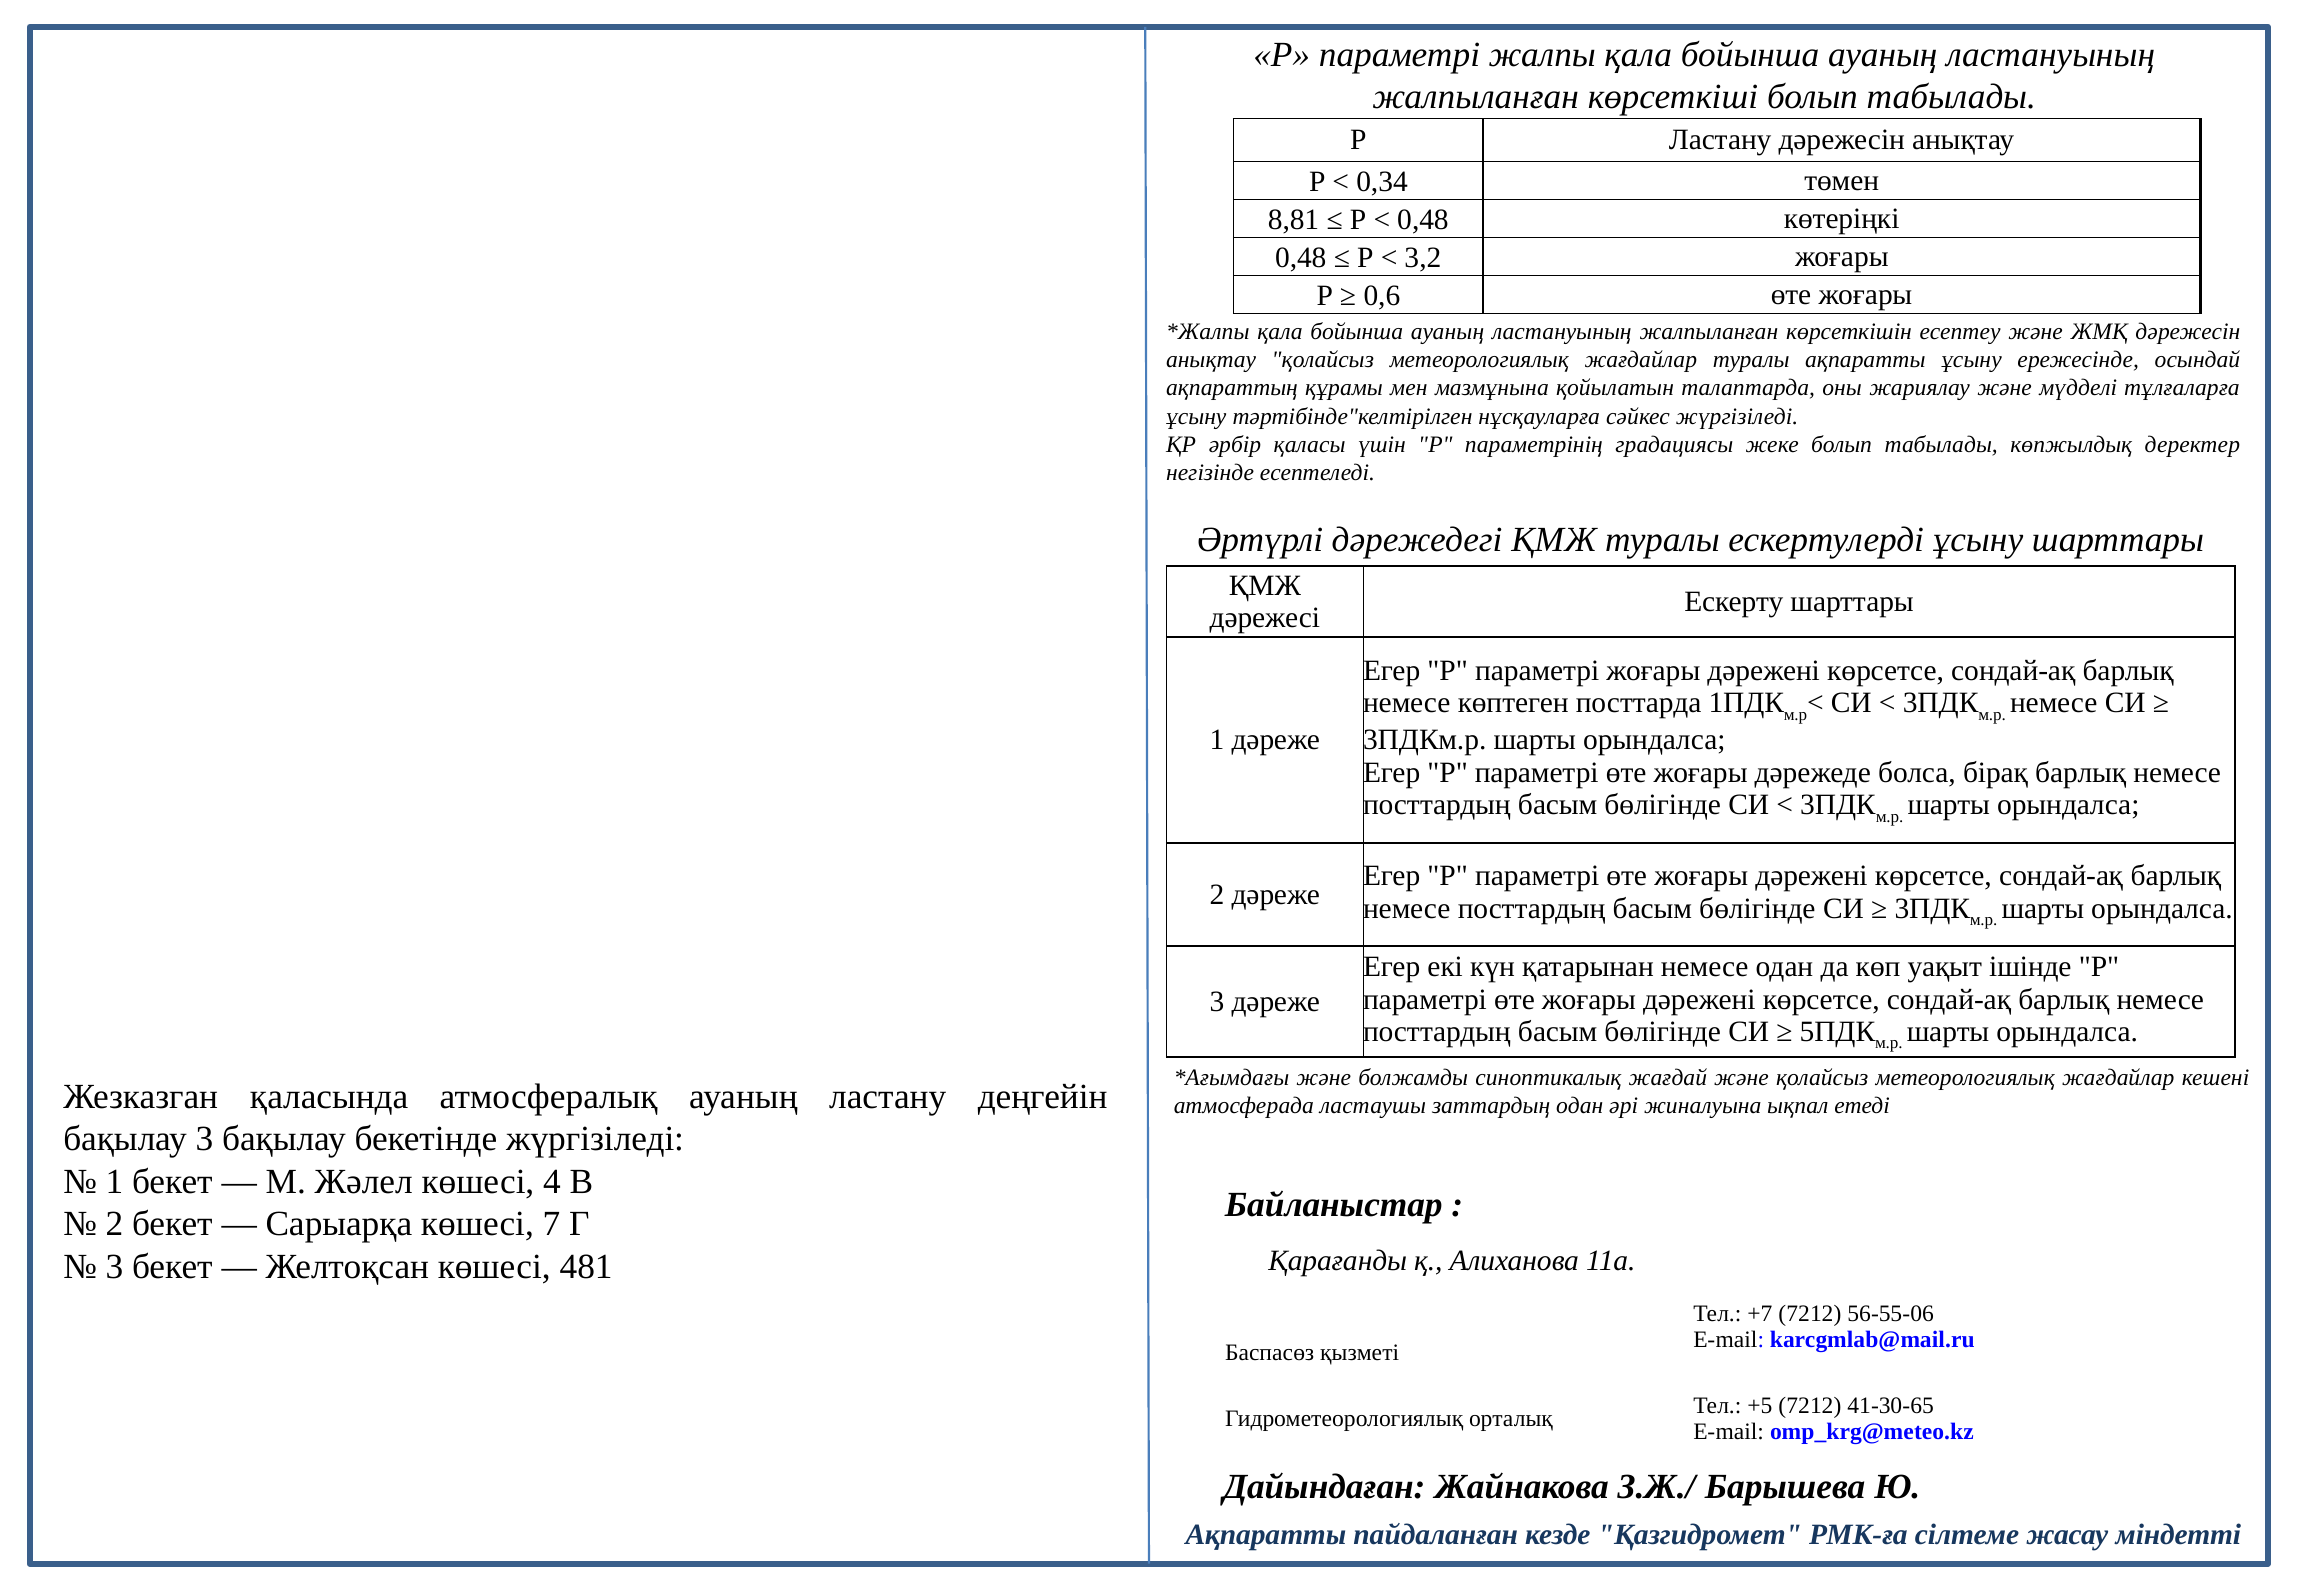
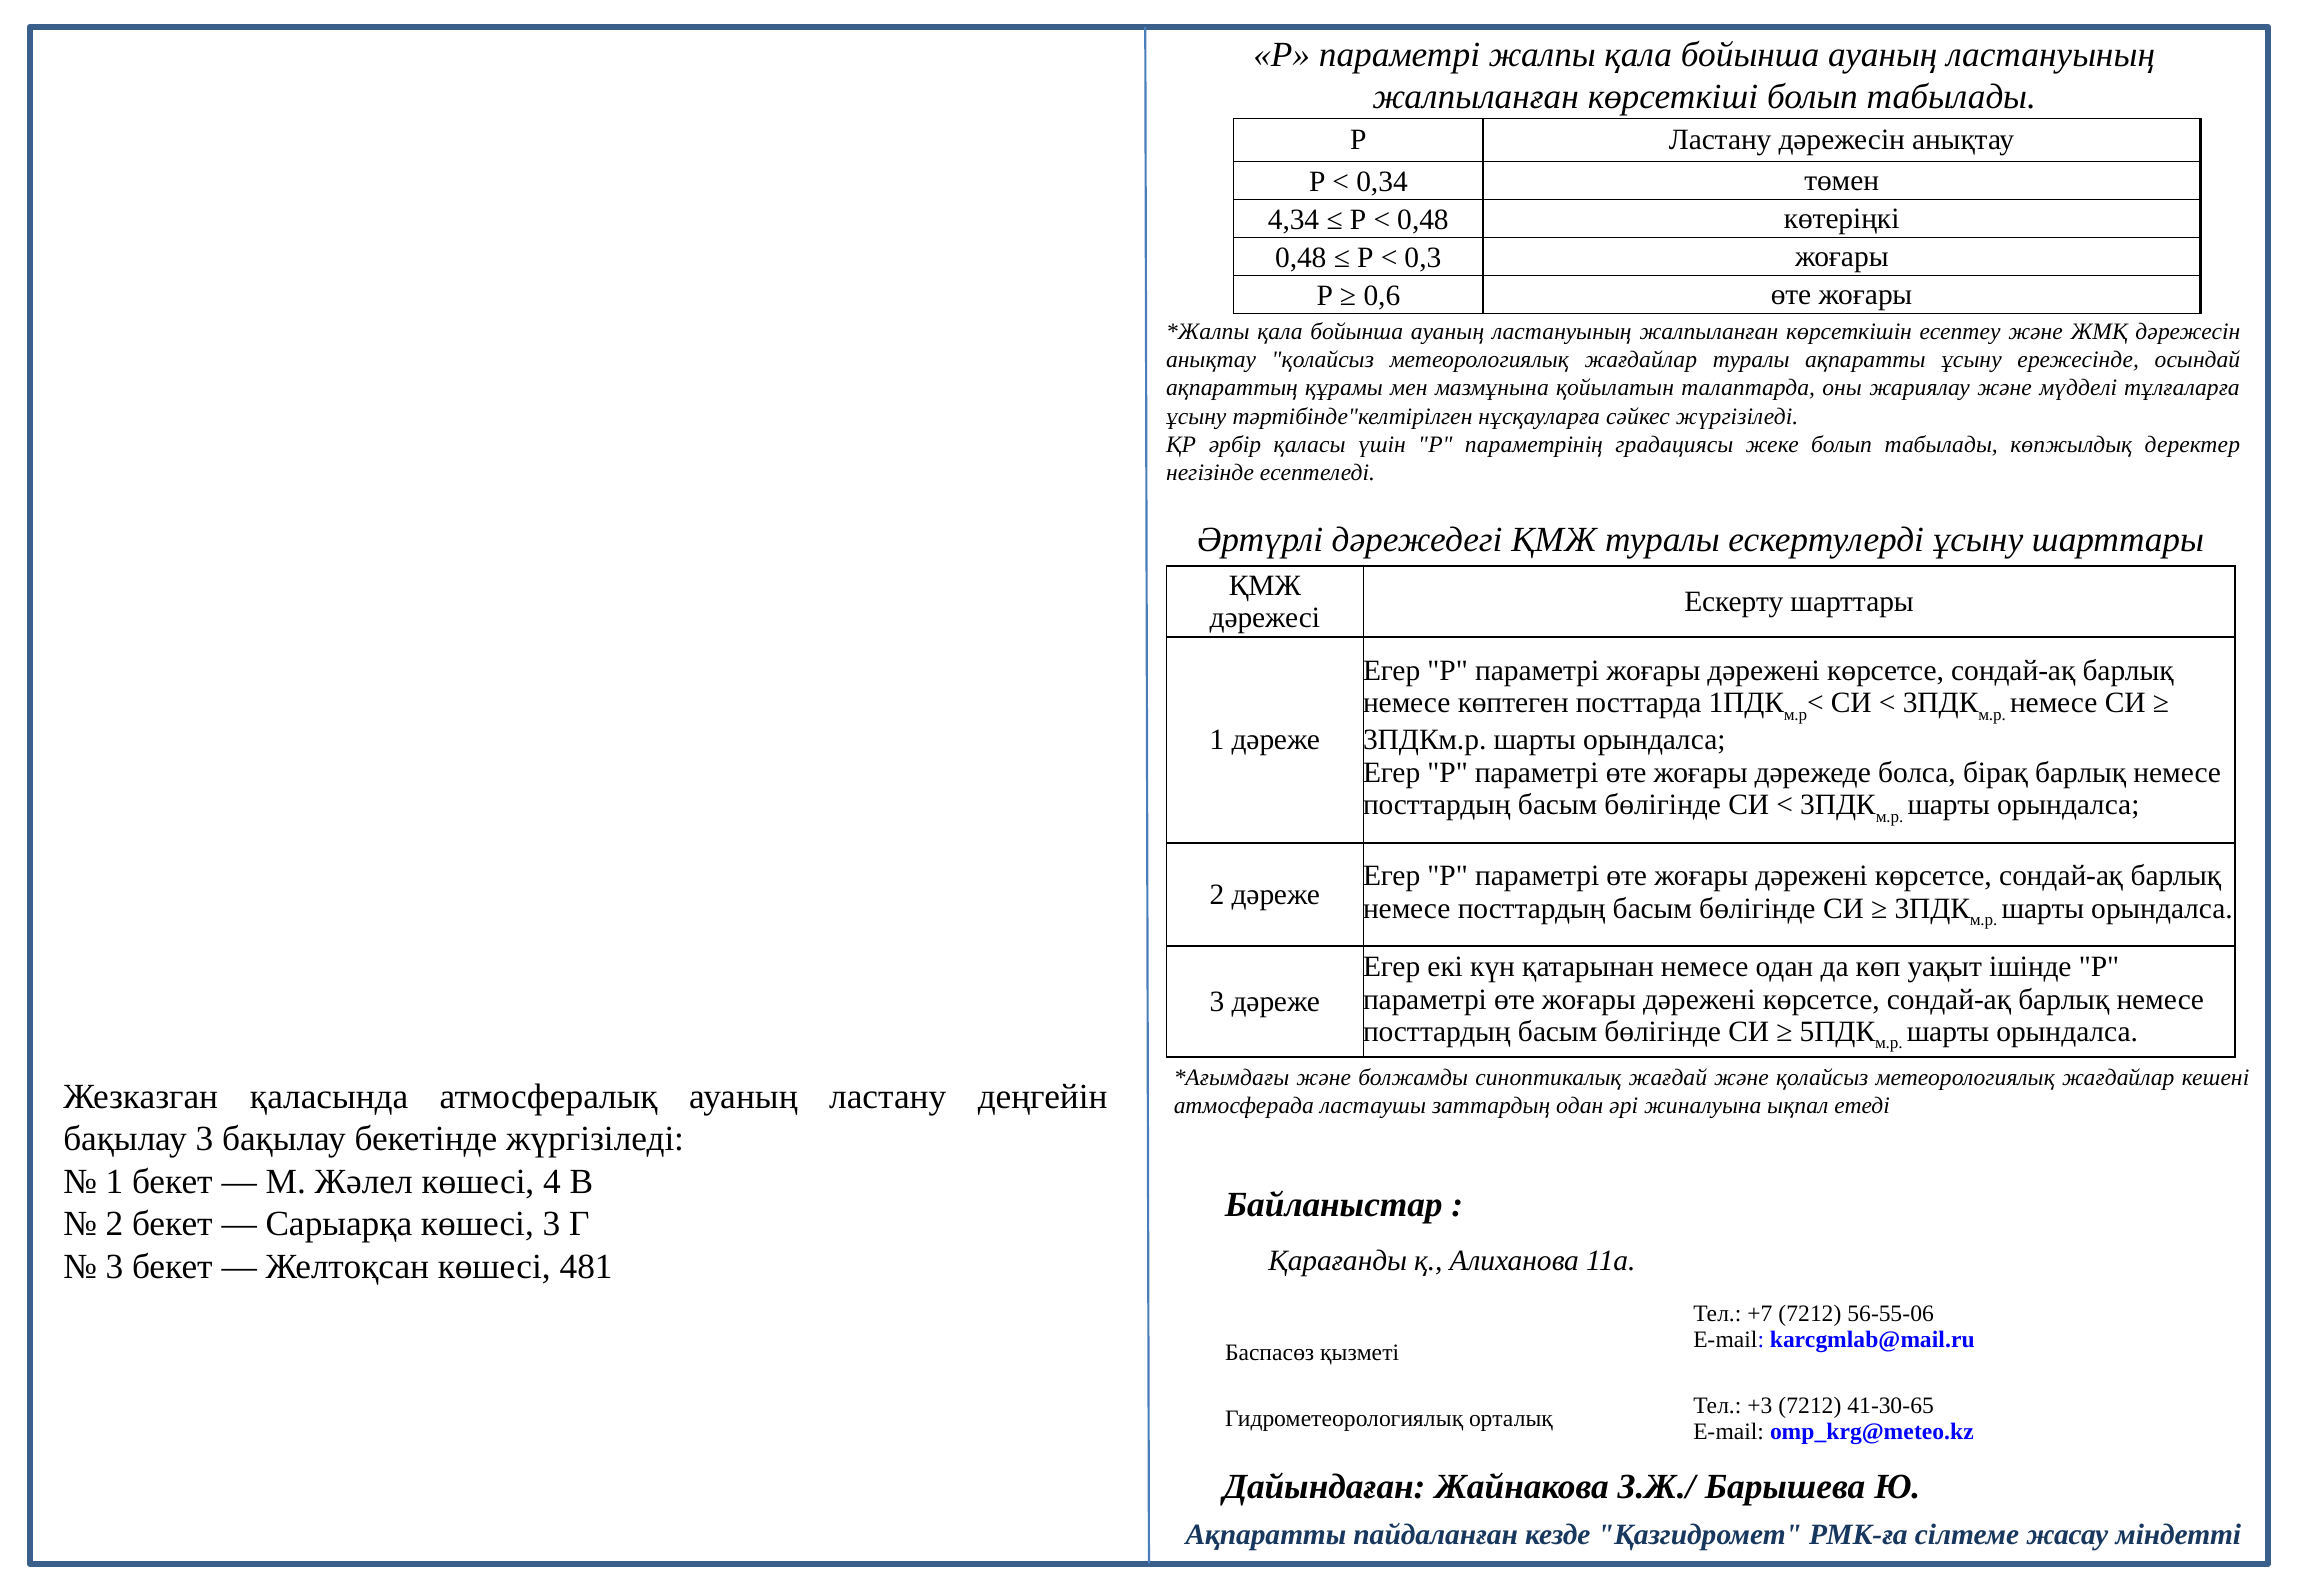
8,81: 8,81 -> 4,34
3,2: 3,2 -> 0,3
көшесі 7: 7 -> 3
+5: +5 -> +3
